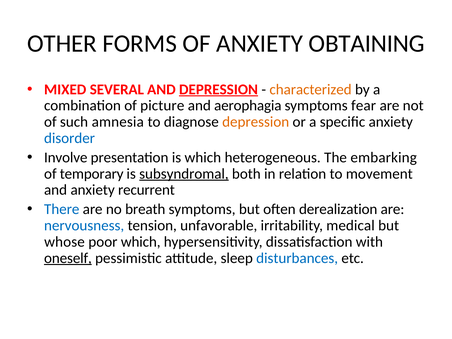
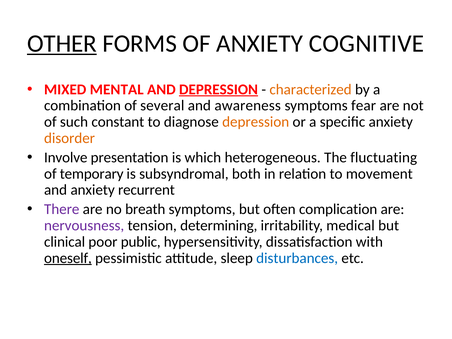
OTHER underline: none -> present
OBTAINING: OBTAINING -> COGNITIVE
SEVERAL: SEVERAL -> MENTAL
picture: picture -> several
aerophagia: aerophagia -> awareness
amnesia: amnesia -> constant
disorder colour: blue -> orange
embarking: embarking -> fluctuating
subsyndromal underline: present -> none
There colour: blue -> purple
derealization: derealization -> complication
nervousness colour: blue -> purple
unfavorable: unfavorable -> determining
whose: whose -> clinical
poor which: which -> public
